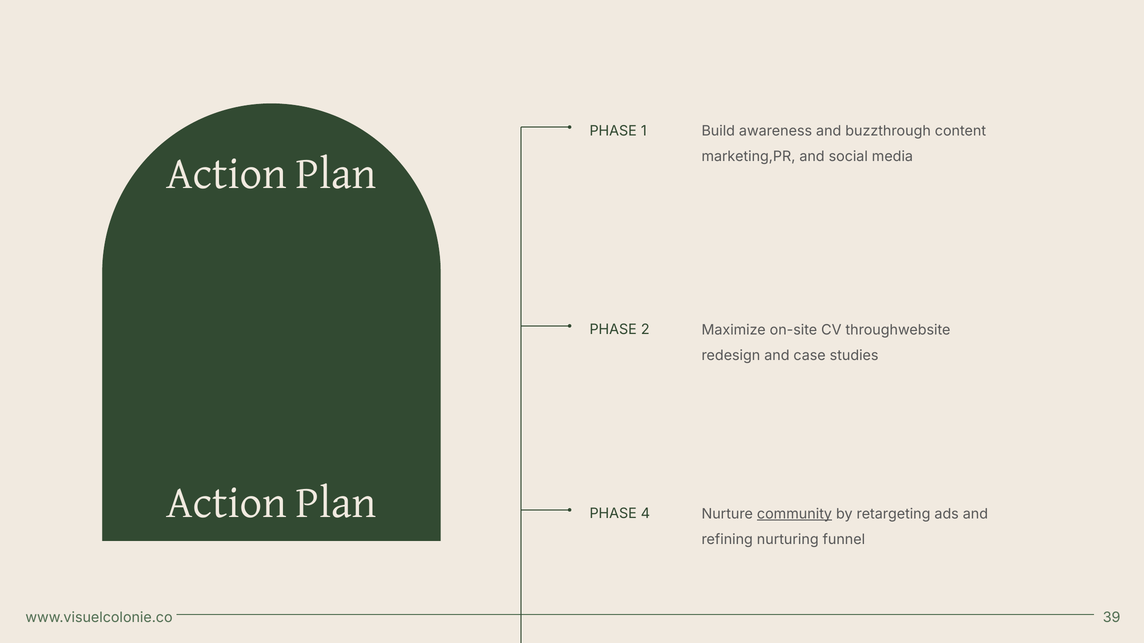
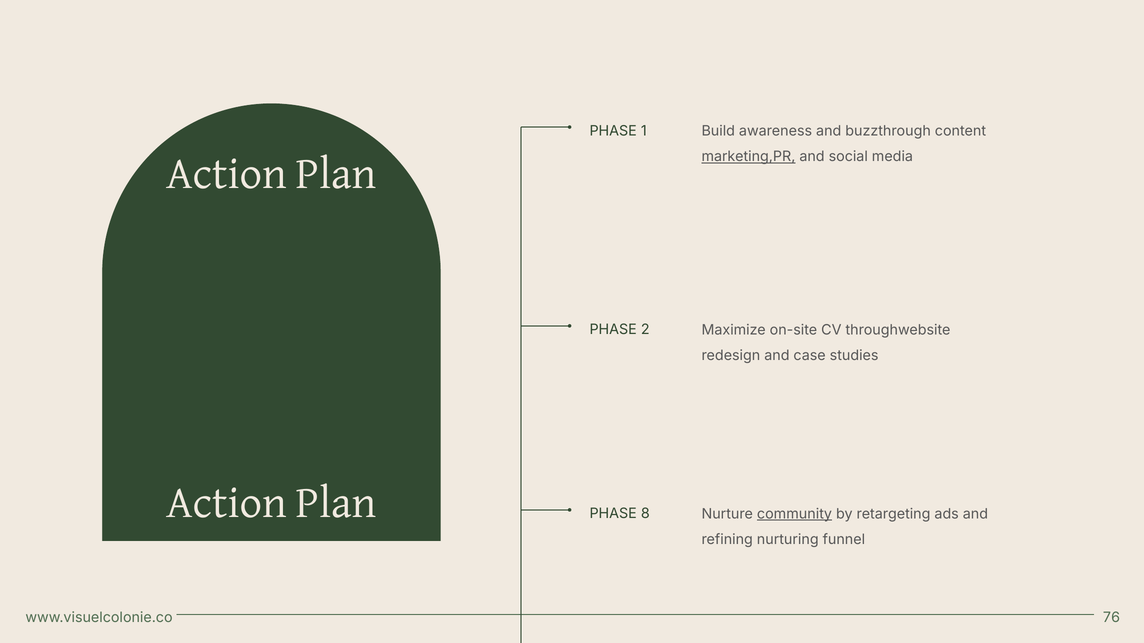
marketing,PR underline: none -> present
4: 4 -> 8
39: 39 -> 76
